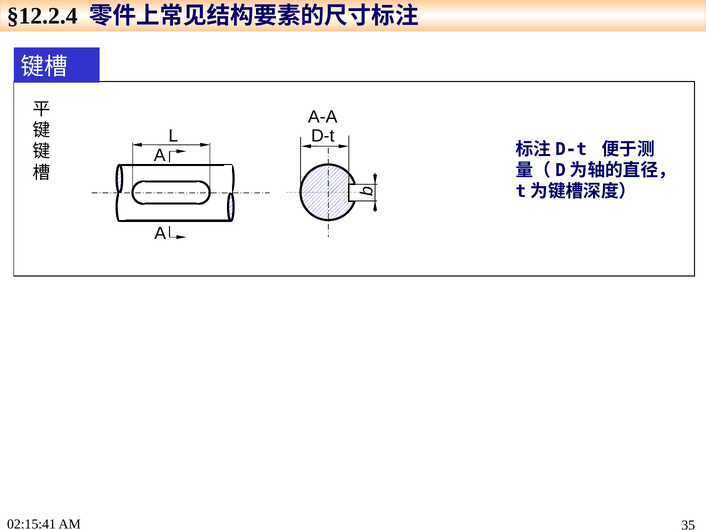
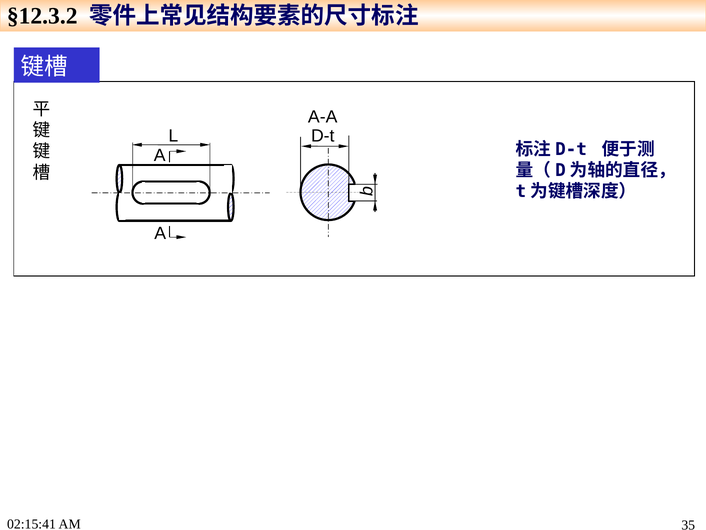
§12.2.4: §12.2.4 -> §12.3.2
